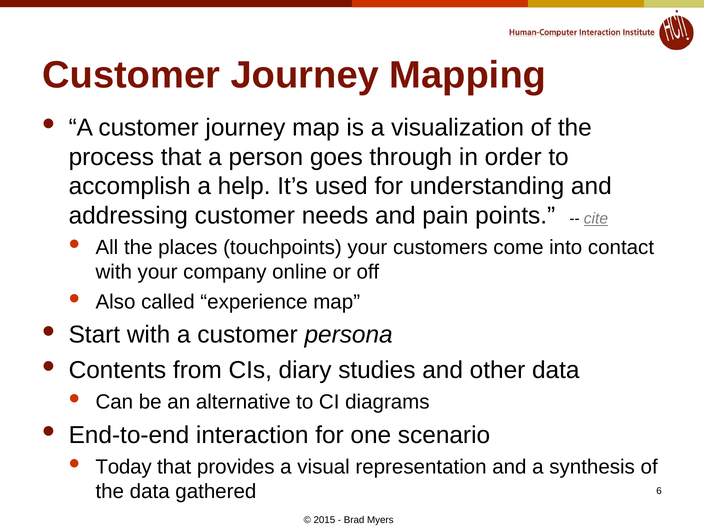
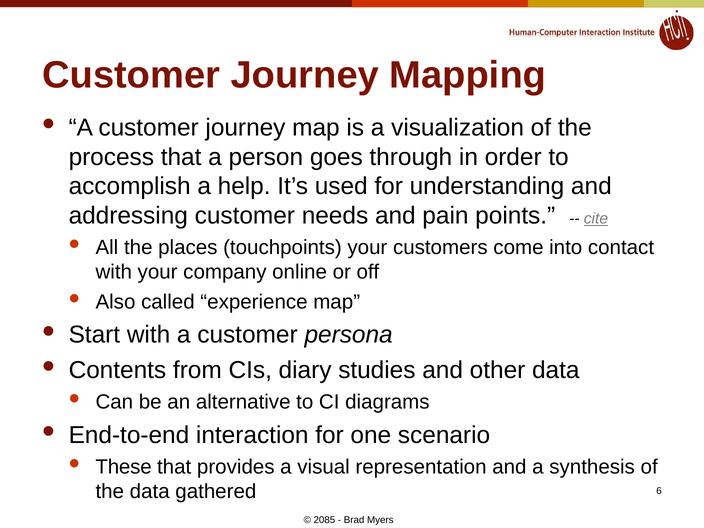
Today: Today -> These
2015: 2015 -> 2085
